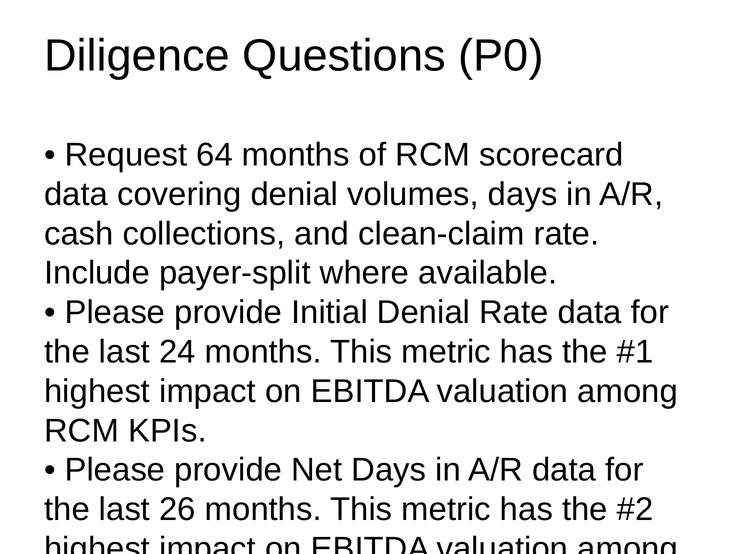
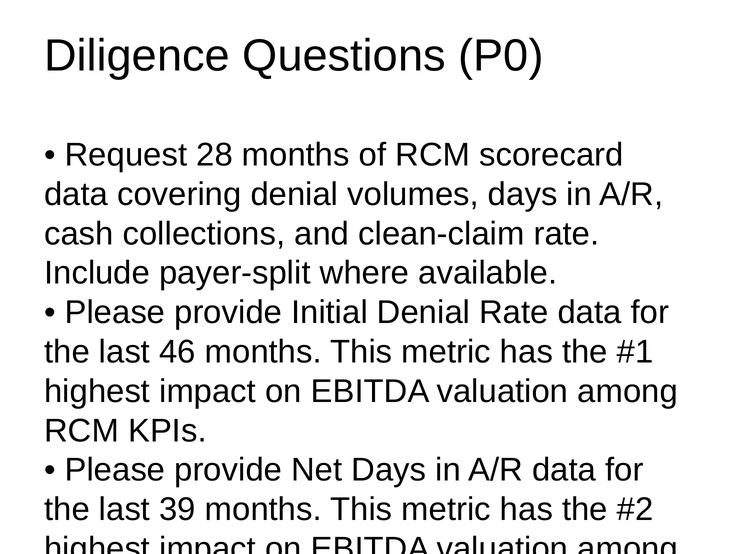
64: 64 -> 28
24: 24 -> 46
26: 26 -> 39
